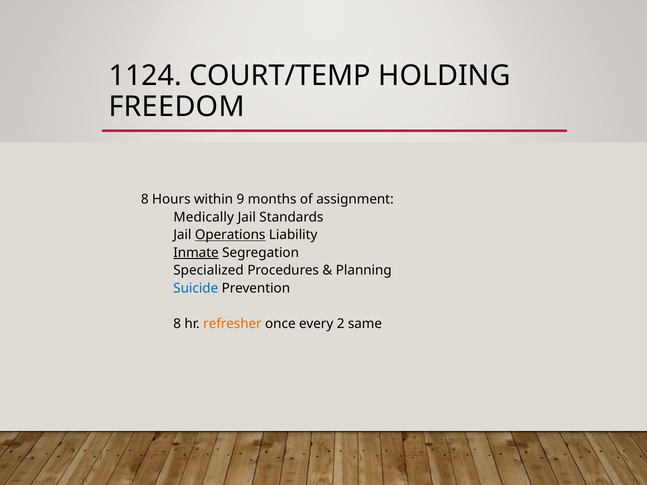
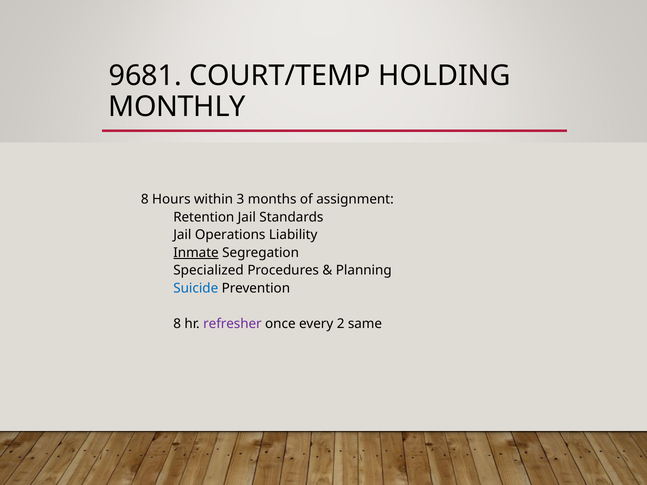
1124: 1124 -> 9681
FREEDOM: FREEDOM -> MONTHLY
9: 9 -> 3
Medically: Medically -> Retention
Operations underline: present -> none
refresher colour: orange -> purple
